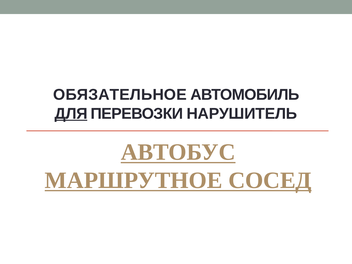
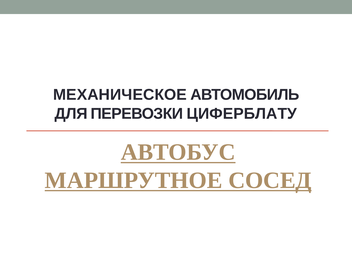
ОБЯЗАТЕЛЬНОЕ: ОБЯЗАТЕЛЬНОЕ -> МЕХАНИЧЕСКОЕ
ДЛЯ underline: present -> none
НАРУШИТЕЛЬ: НАРУШИТЕЛЬ -> ЦИФЕРБЛАТУ
